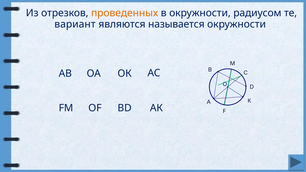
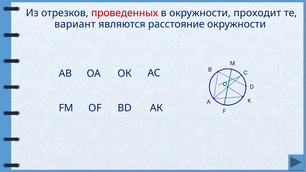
проведенных colour: orange -> red
радиусом: радиусом -> проходит
называется: называется -> расстояние
